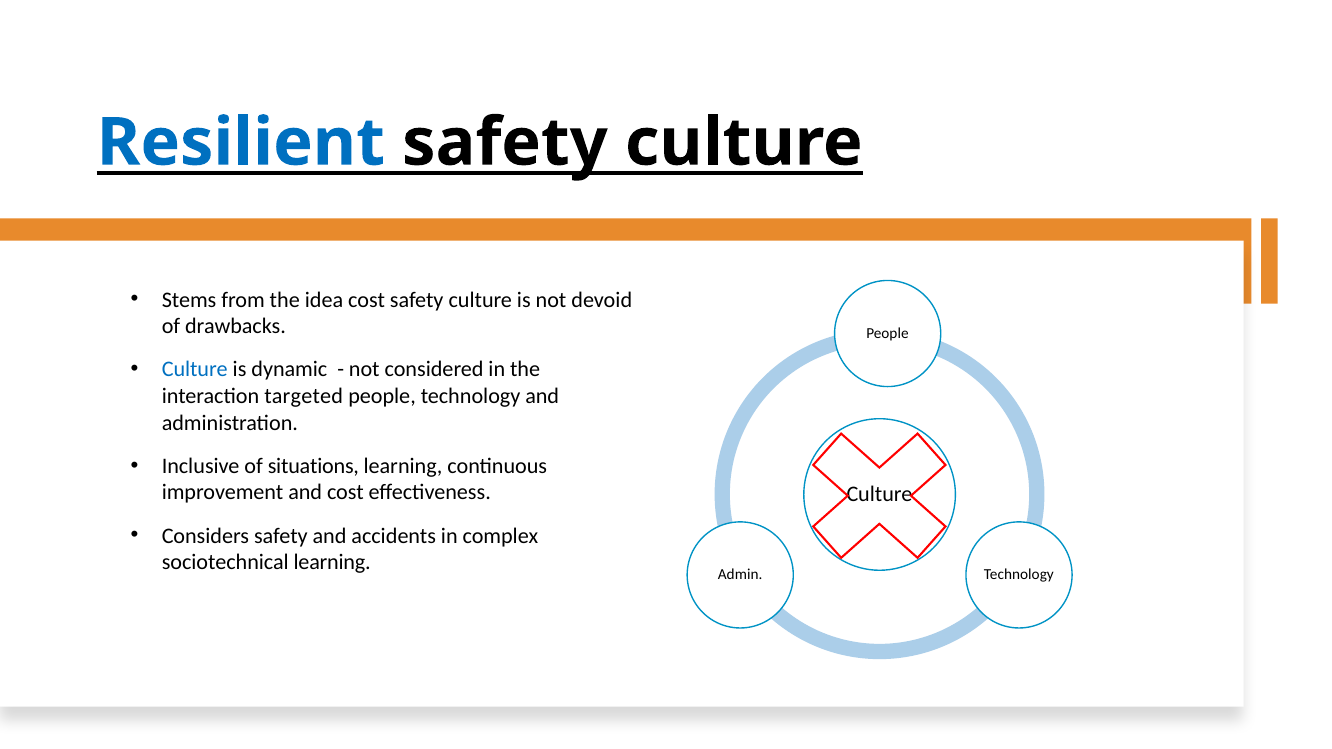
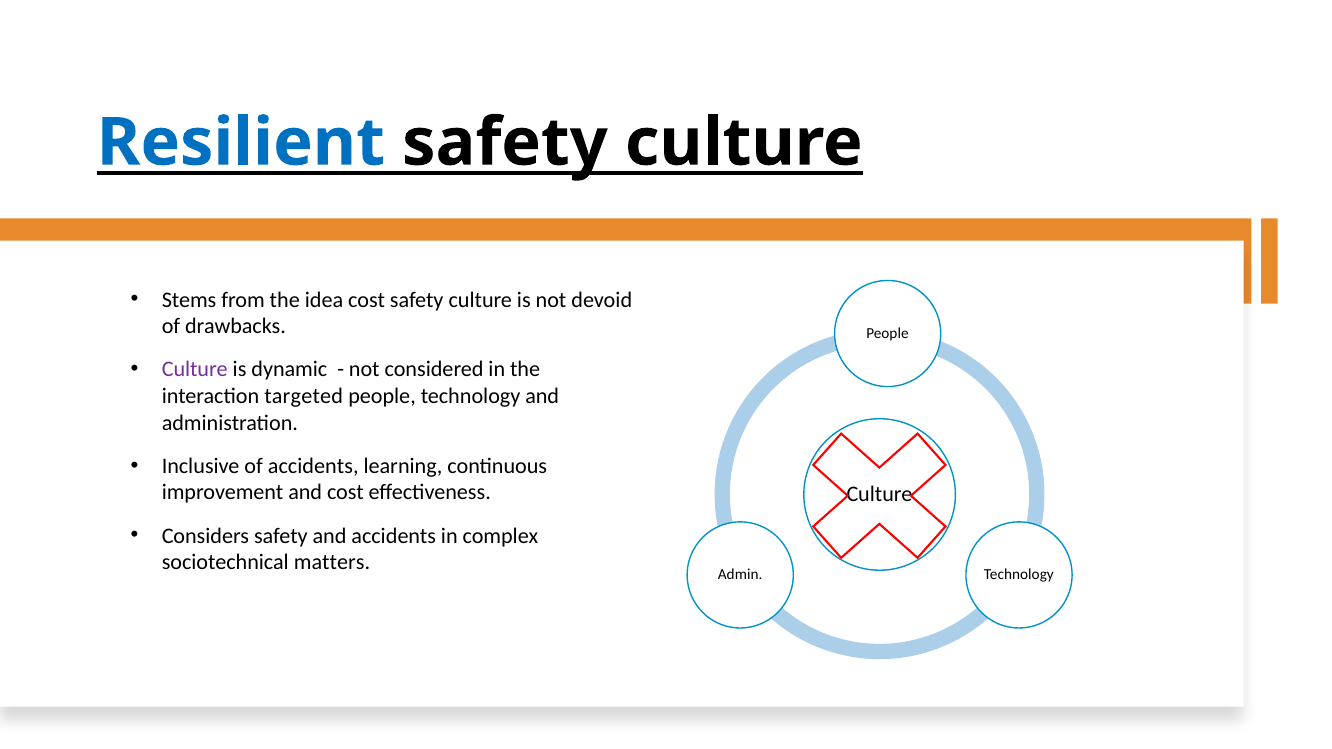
Culture at (195, 370) colour: blue -> purple
of situations: situations -> accidents
sociotechnical learning: learning -> matters
